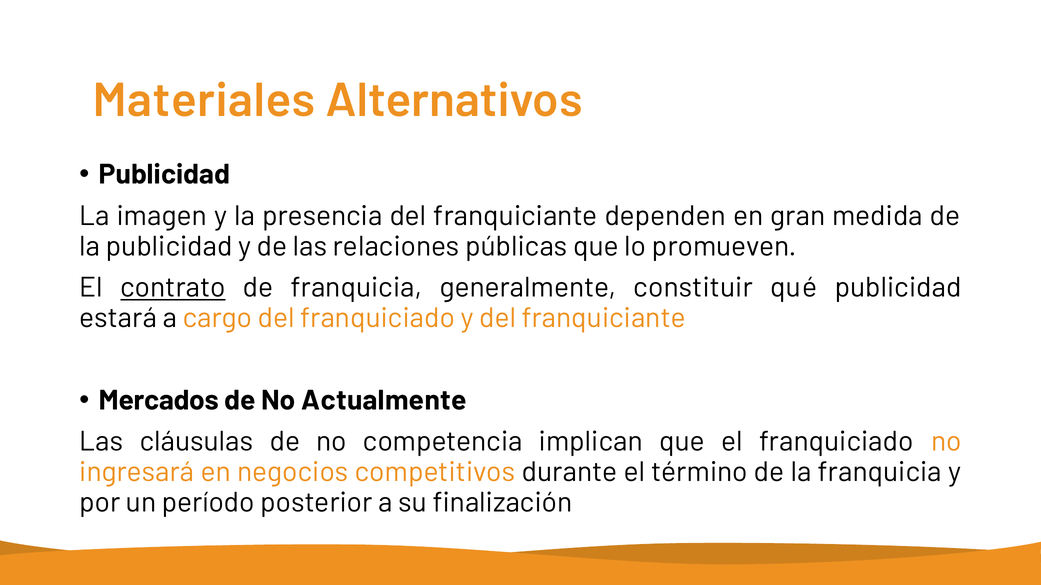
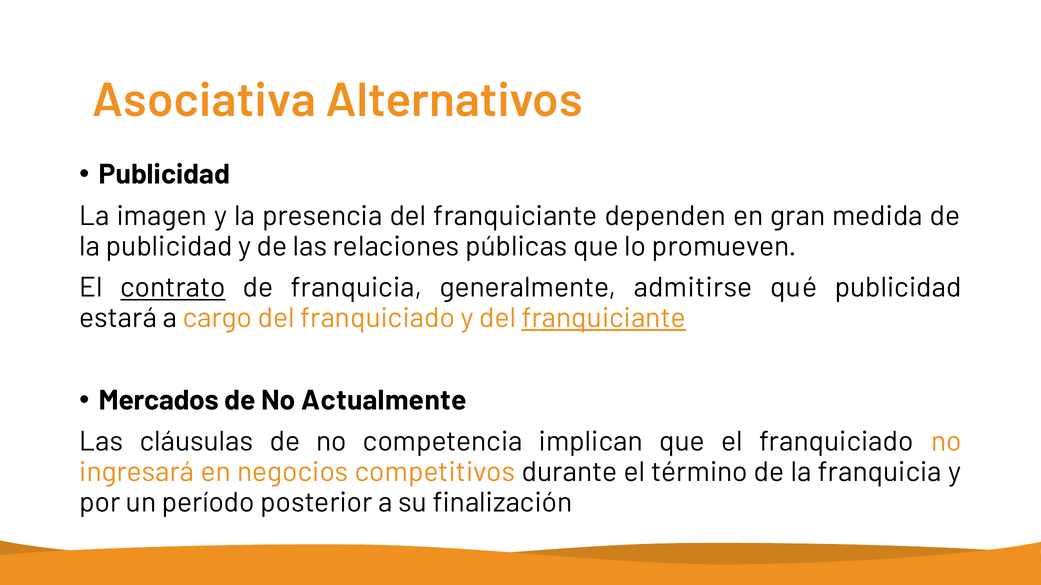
Materiales: Materiales -> Asociativa
constituir: constituir -> admitirse
franquiciante at (604, 318) underline: none -> present
